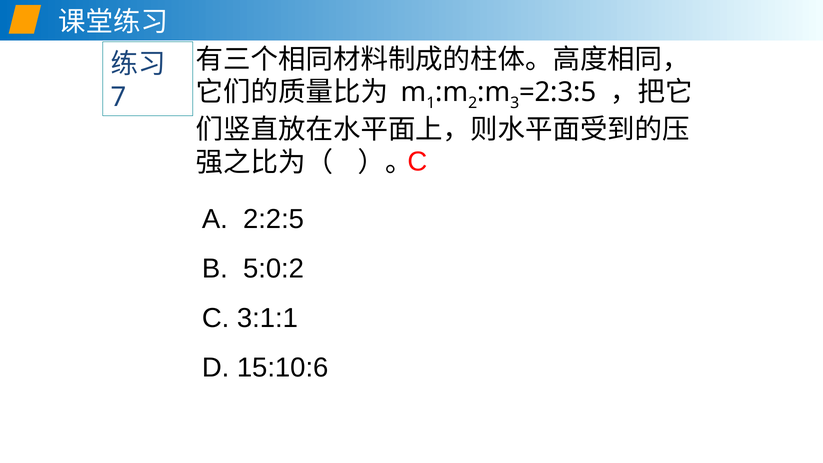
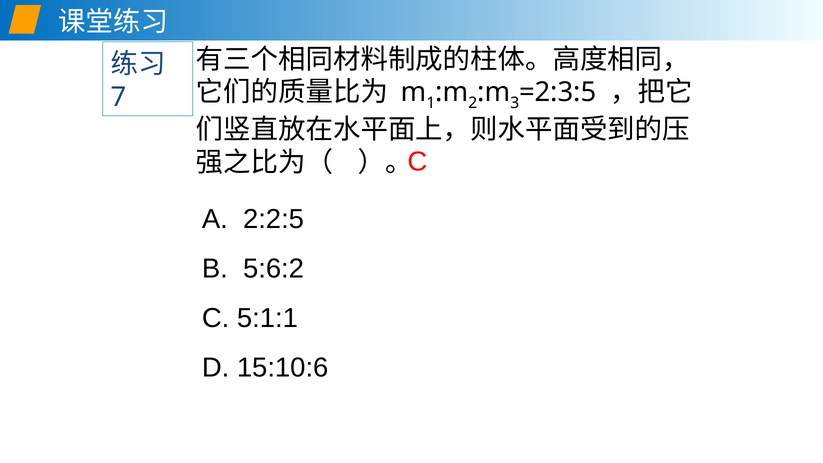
5:0:2: 5:0:2 -> 5:6:2
3:1:1: 3:1:1 -> 5:1:1
